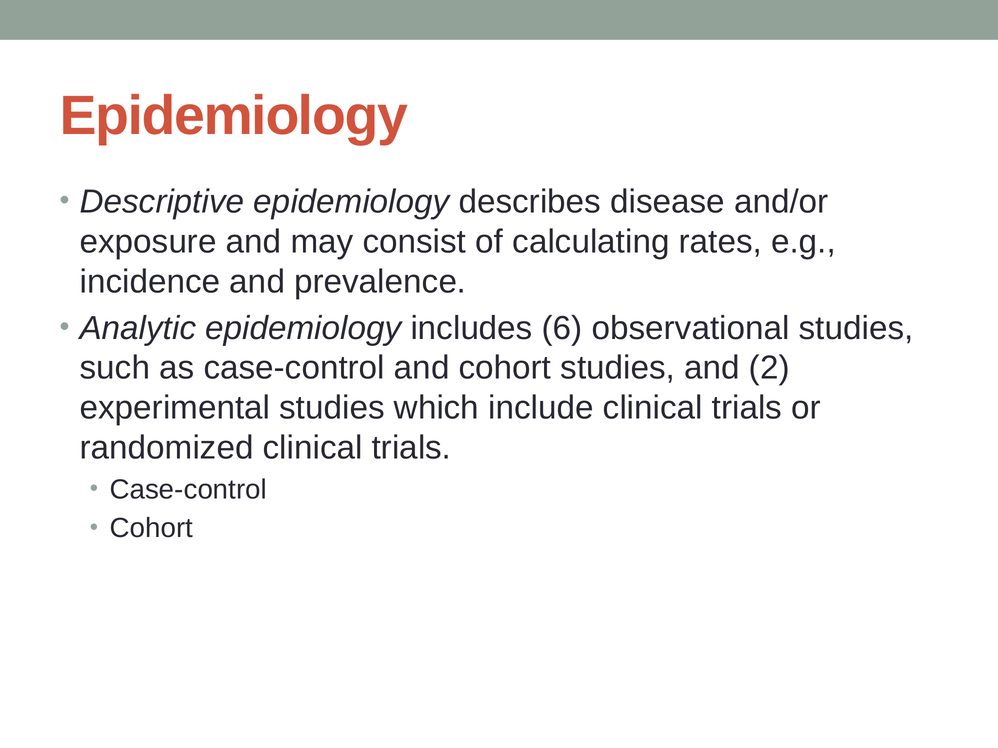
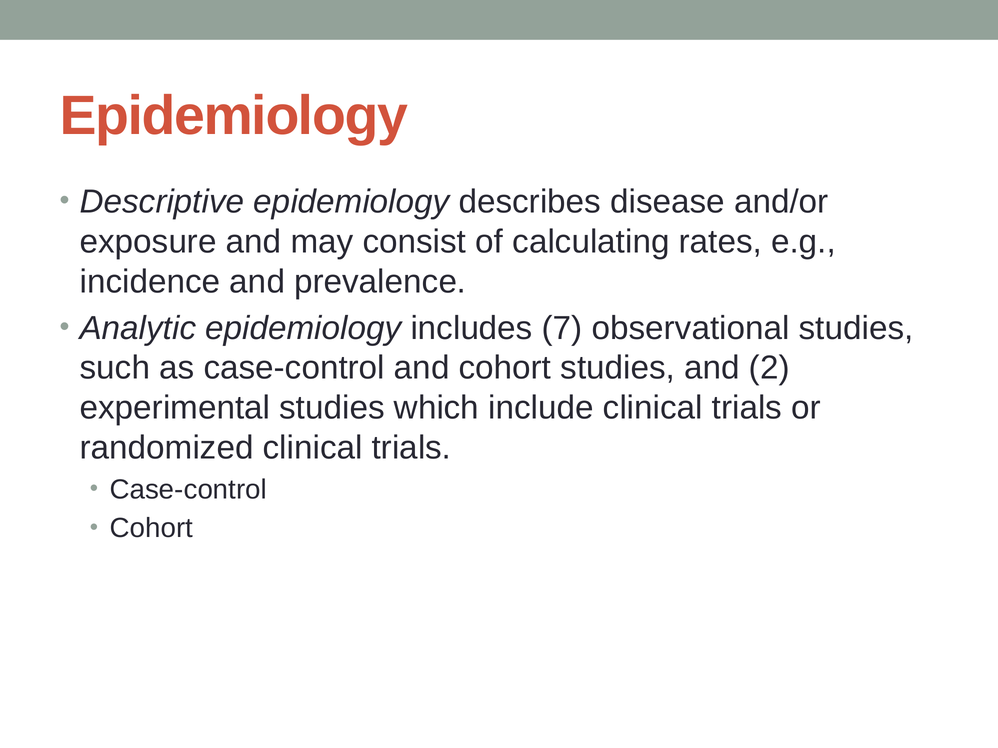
6: 6 -> 7
